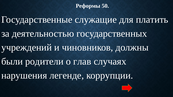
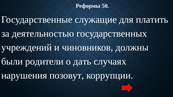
глав: глав -> дать
легенде: легенде -> позовут
